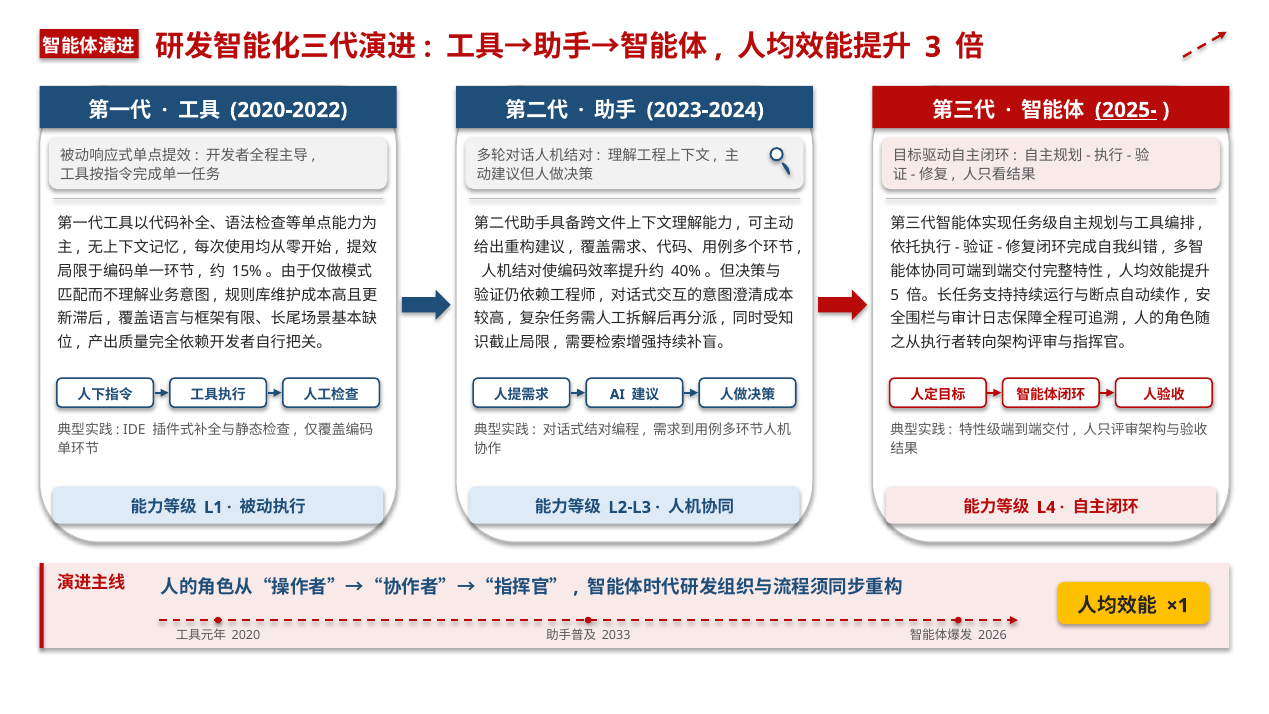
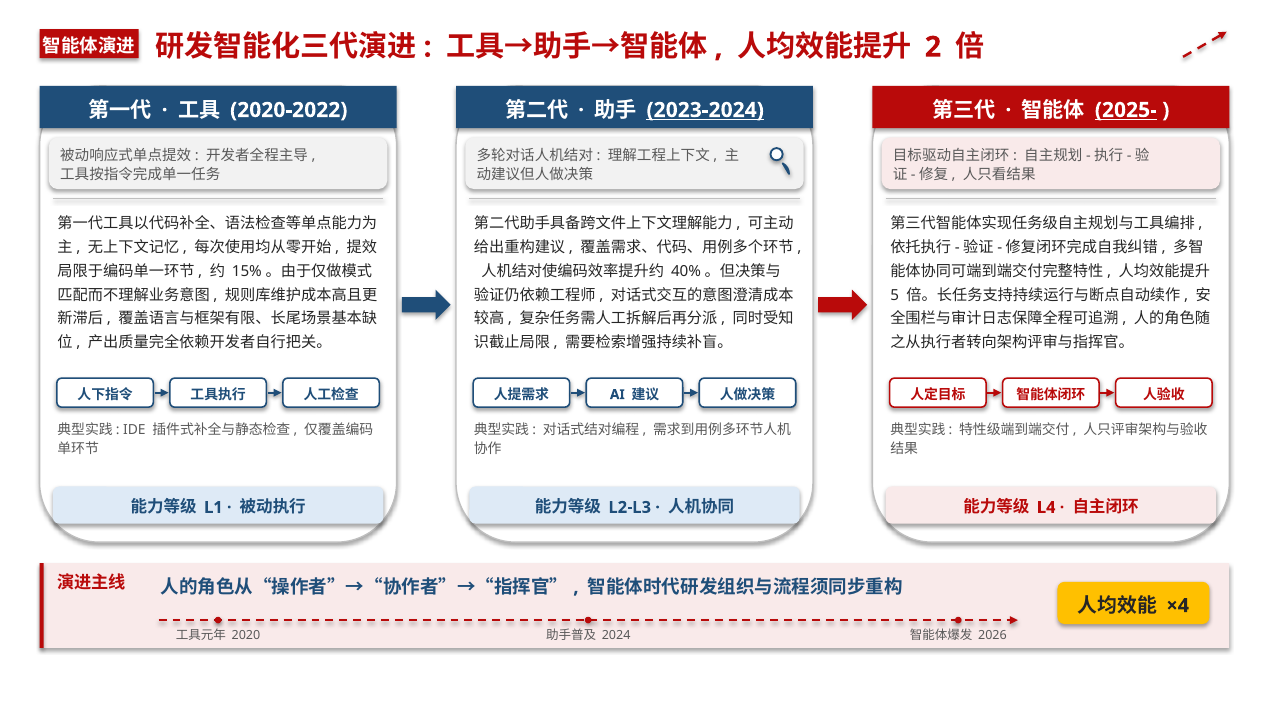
3: 3 -> 2
2023-2024 underline: none -> present
×1: ×1 -> ×4
2033: 2033 -> 2024
